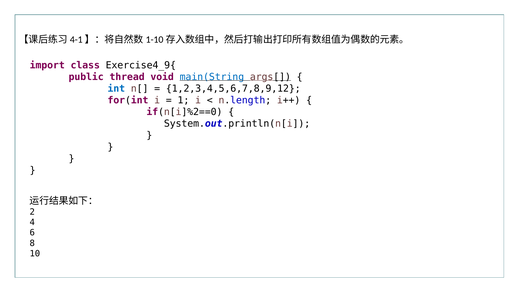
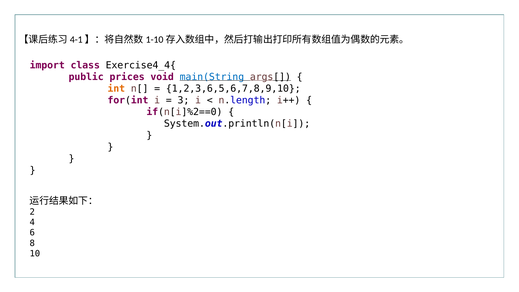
Exercise4_9{: Exercise4_9{ -> Exercise4_4{
thread: thread -> prices
int colour: blue -> orange
1,2,3,4,5,6,7,8,9,12: 1,2,3,4,5,6,7,8,9,12 -> 1,2,3,6,5,6,7,8,9,10
1: 1 -> 3
